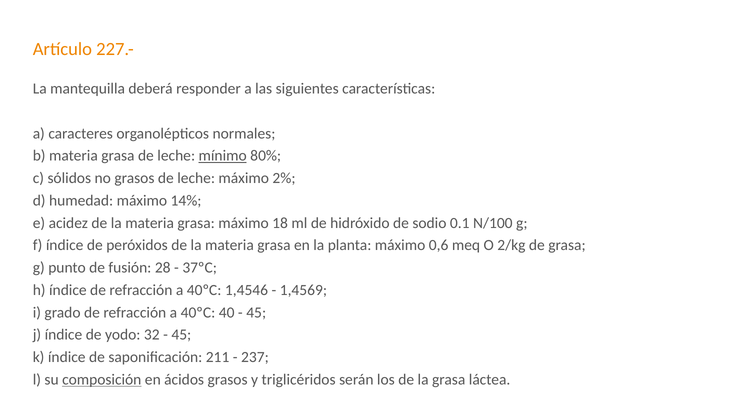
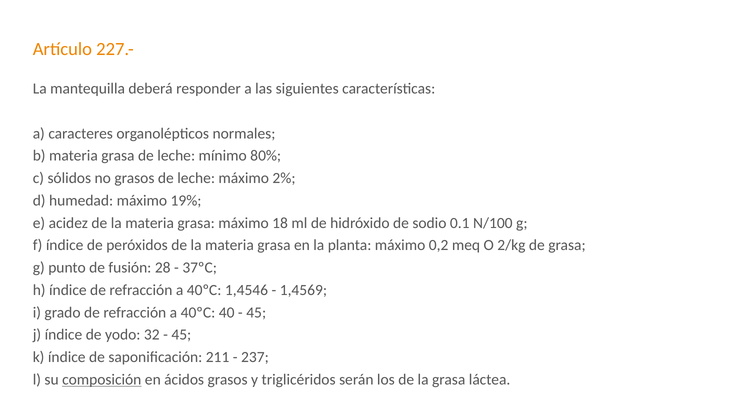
mínimo underline: present -> none
14%: 14% -> 19%
0,6: 0,6 -> 0,2
